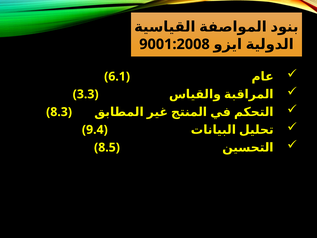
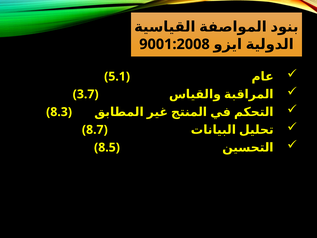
6.1: 6.1 -> 5.1
3.3: 3.3 -> 3.7
9.4: 9.4 -> 8.7
